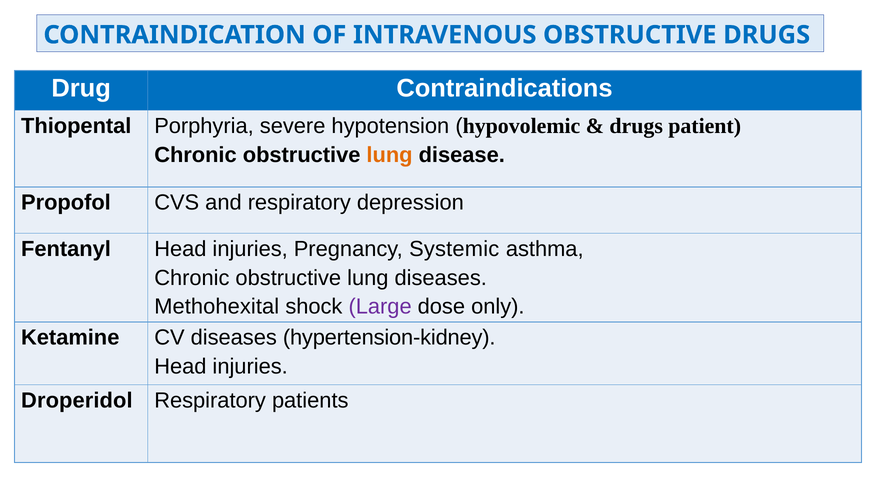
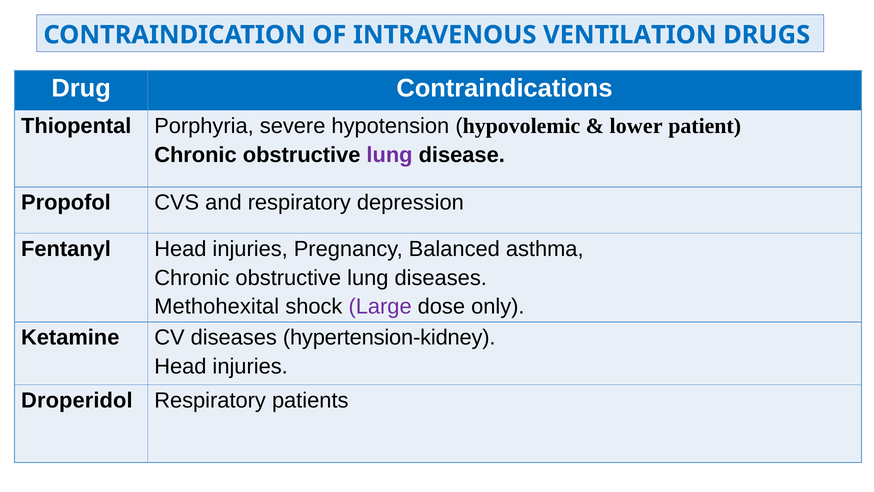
INTRAVENOUS OBSTRUCTIVE: OBSTRUCTIVE -> VENTILATION
drugs at (636, 126): drugs -> lower
lung at (390, 155) colour: orange -> purple
Systemic: Systemic -> Balanced
